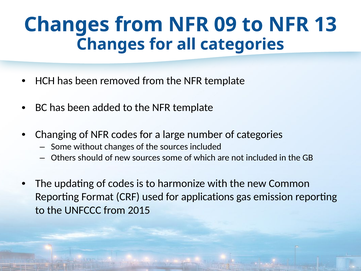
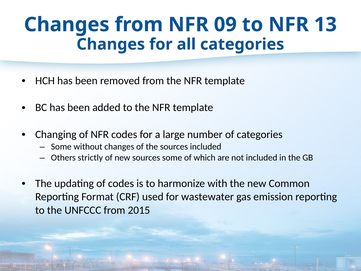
should: should -> strictly
applications: applications -> wastewater
